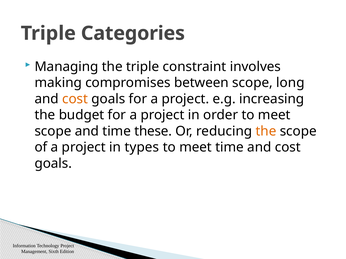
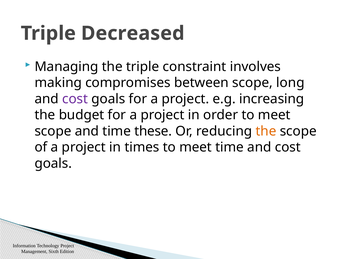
Categories: Categories -> Decreased
cost at (75, 99) colour: orange -> purple
types: types -> times
